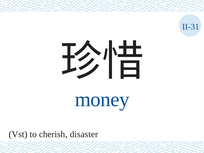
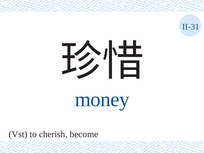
disaster: disaster -> become
